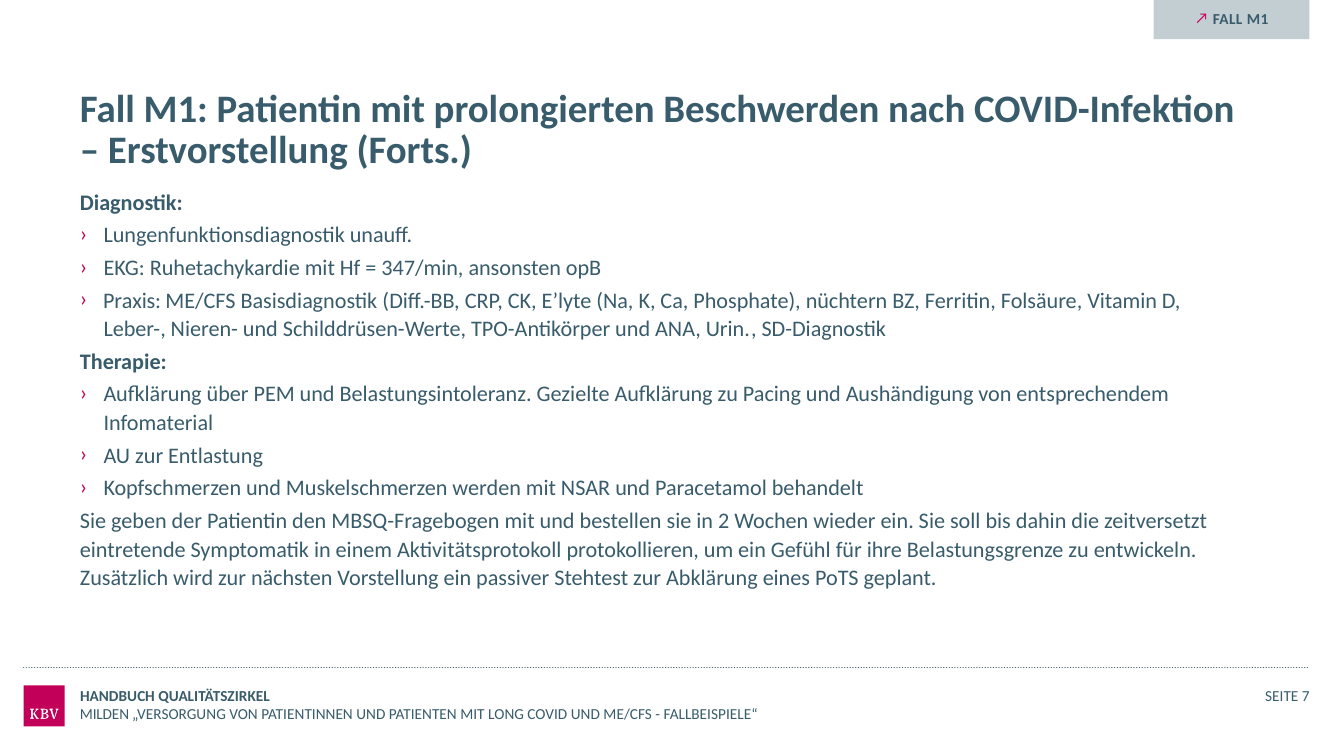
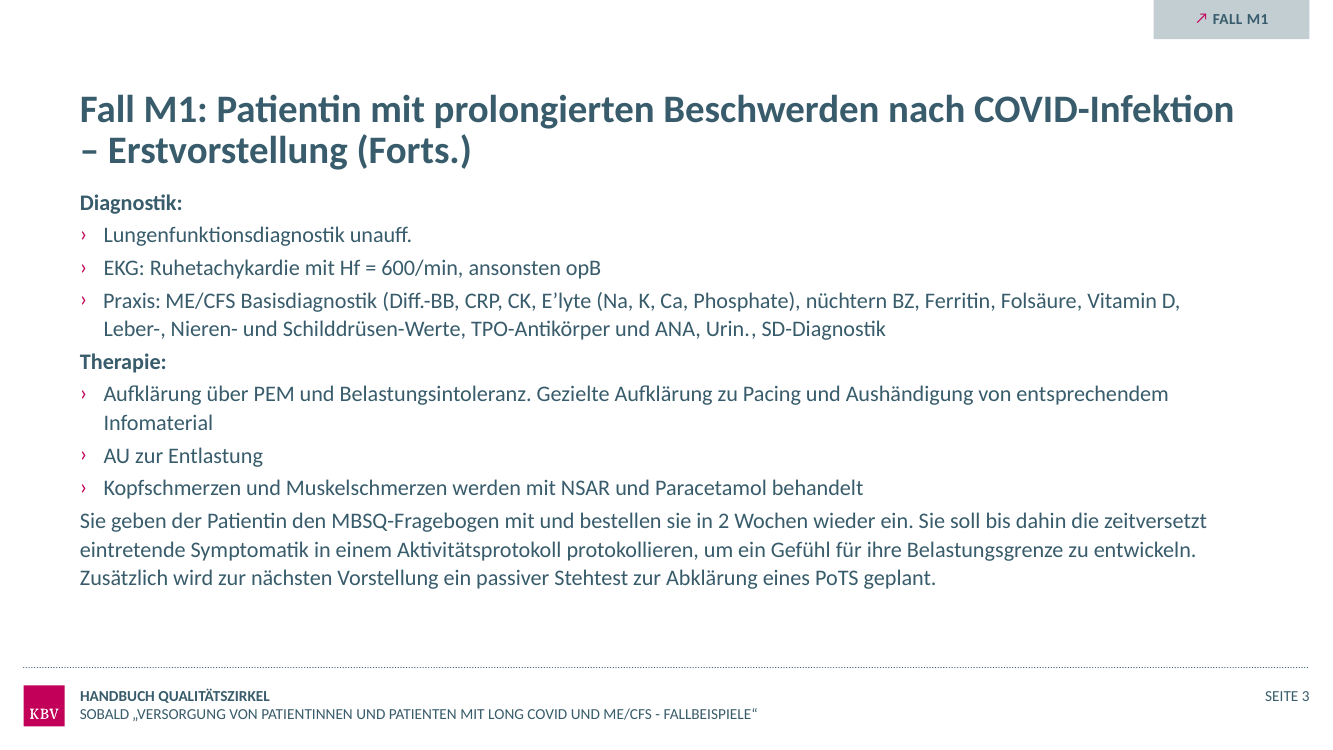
347/min: 347/min -> 600/min
7: 7 -> 3
MILDEN: MILDEN -> SOBALD
